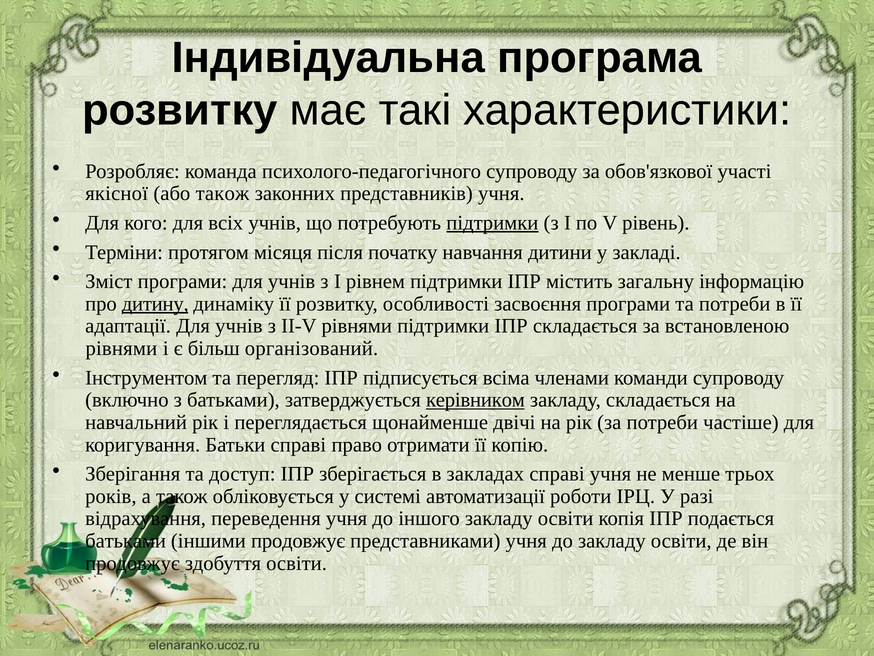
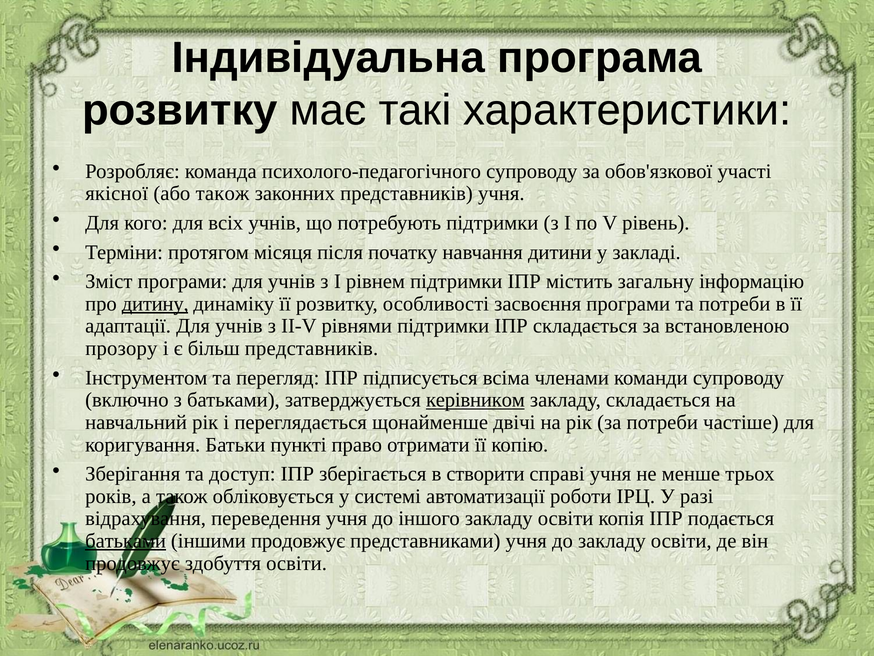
підтримки at (492, 223) underline: present -> none
рівнями at (121, 348): рівнями -> прозору
більш організований: організований -> представників
Батьки справі: справі -> пункті
закладах: закладах -> створити
батьками at (126, 541) underline: none -> present
